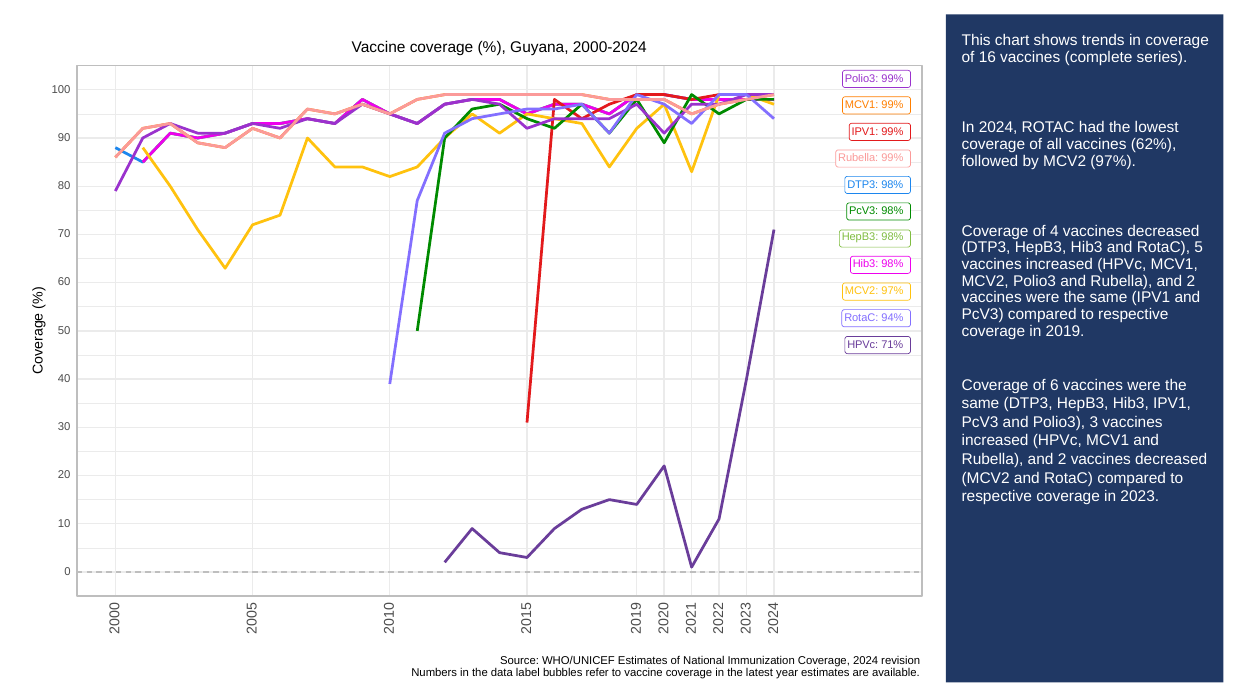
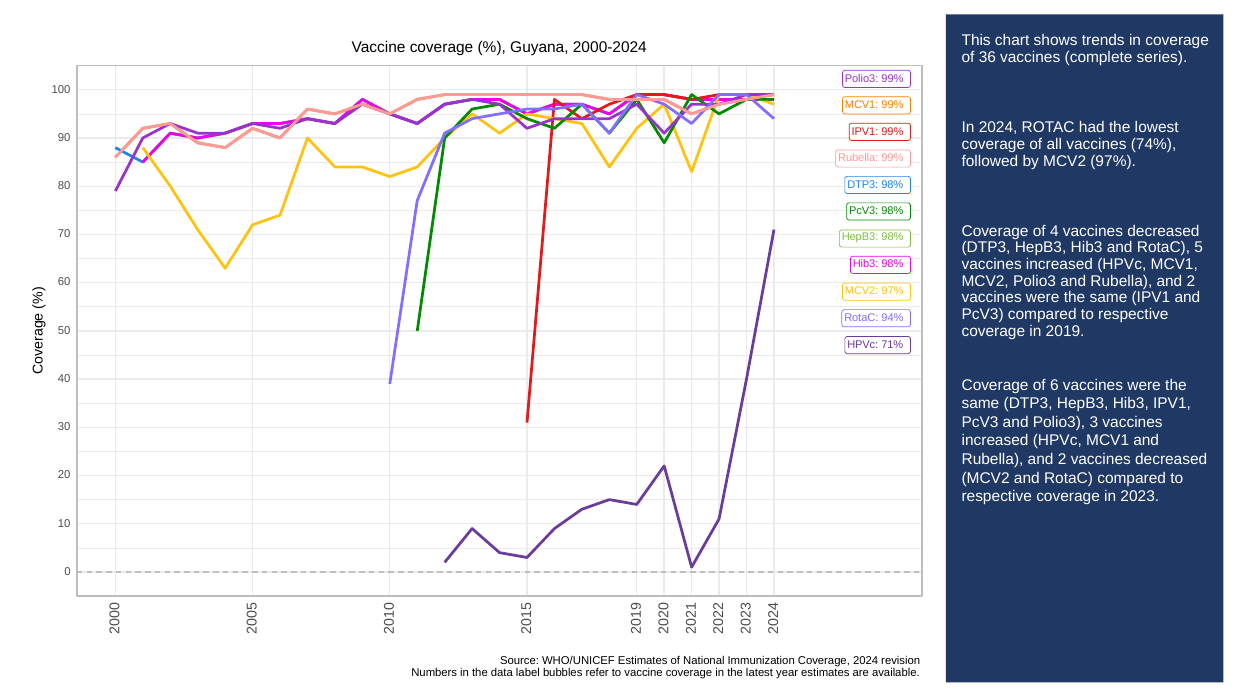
16: 16 -> 36
62%: 62% -> 74%
